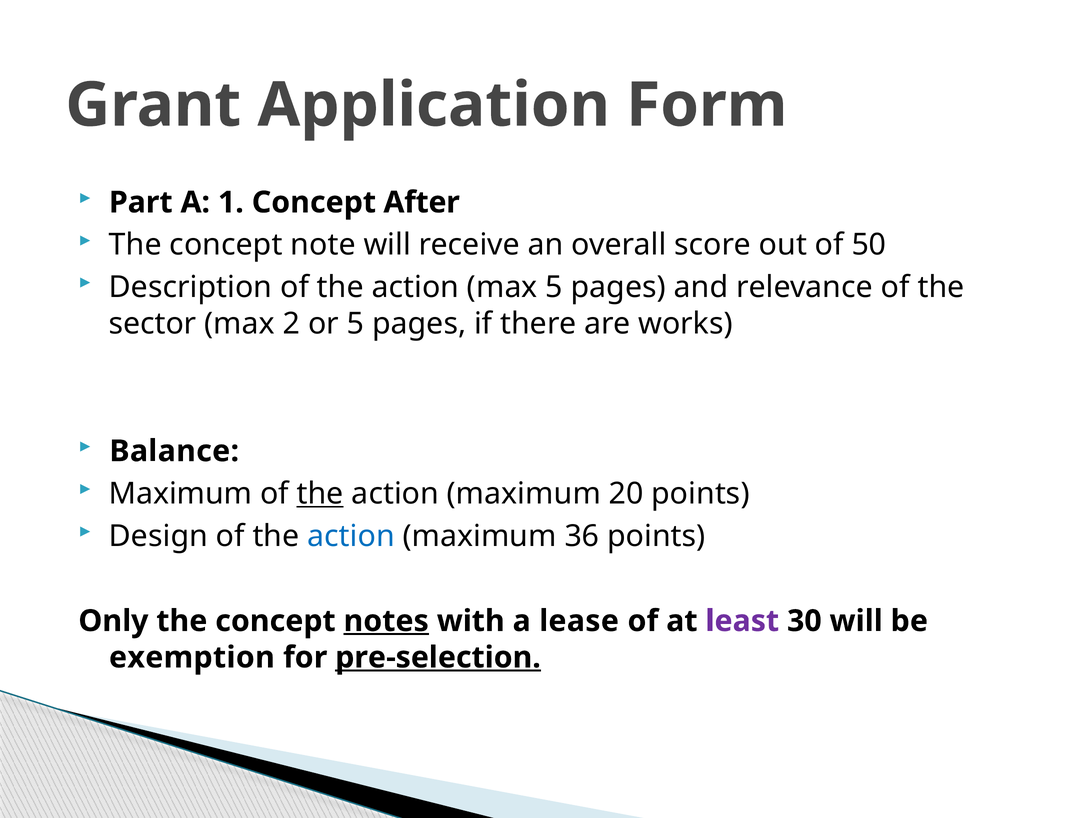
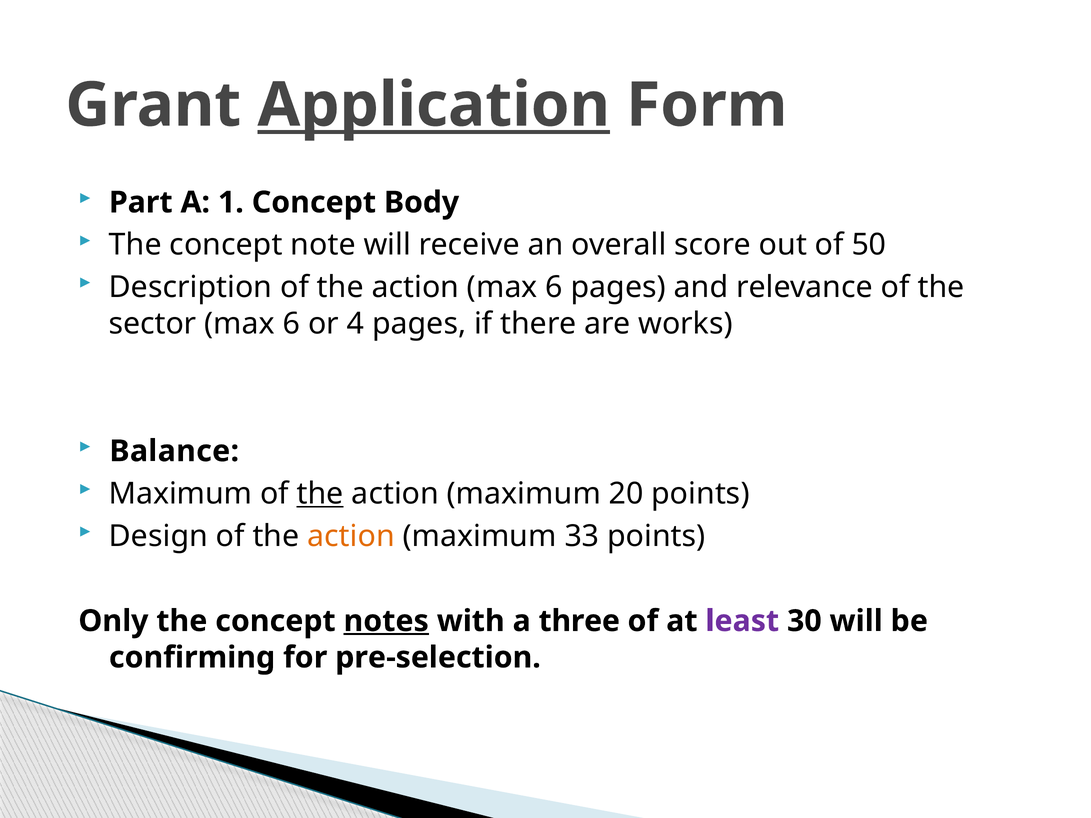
Application underline: none -> present
After: After -> Body
action max 5: 5 -> 6
2 at (291, 324): 2 -> 6
or 5: 5 -> 4
action at (351, 536) colour: blue -> orange
36: 36 -> 33
lease: lease -> three
exemption: exemption -> confirming
pre-selection underline: present -> none
